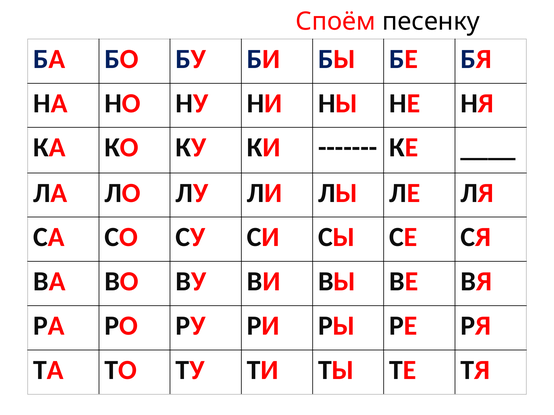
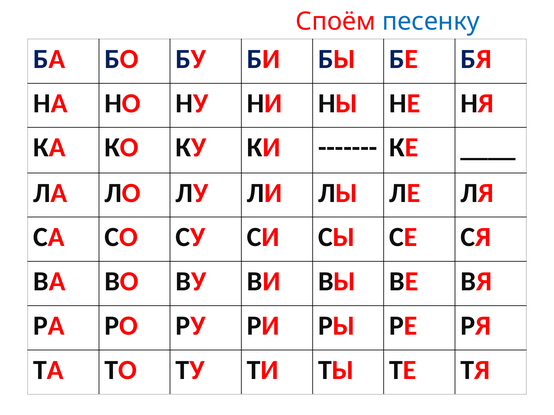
песенку colour: black -> blue
